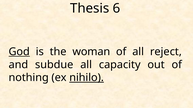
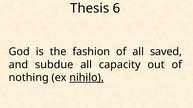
God underline: present -> none
woman: woman -> fashion
reject: reject -> saved
